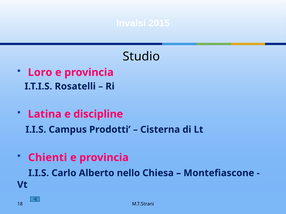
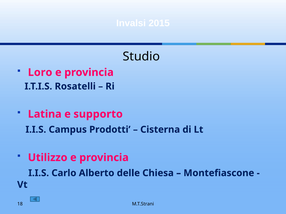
discipline: discipline -> supporto
Chienti: Chienti -> Utilizzo
nello: nello -> delle
